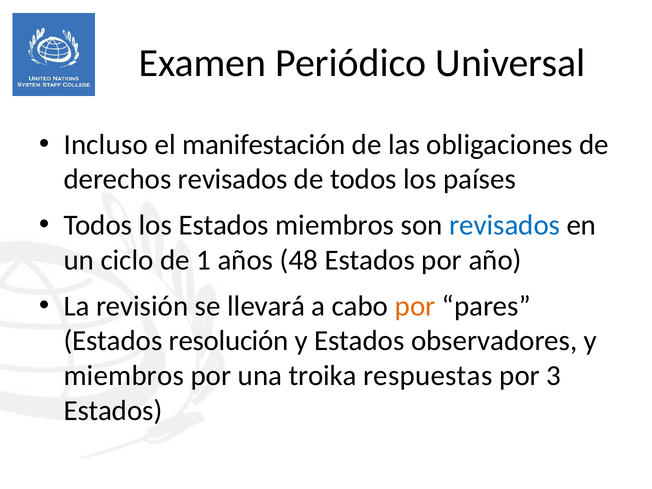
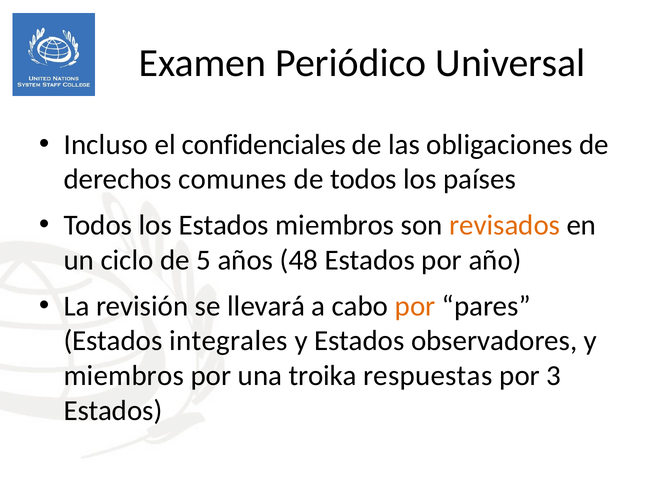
manifestación: manifestación -> confidenciales
derechos revisados: revisados -> comunes
revisados at (505, 225) colour: blue -> orange
1: 1 -> 5
resolución: resolución -> integrales
